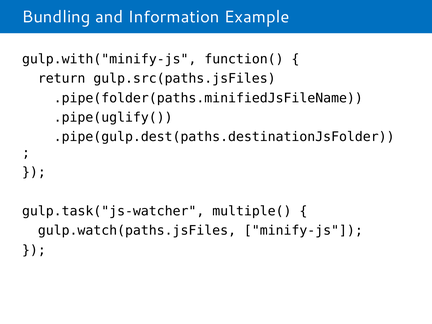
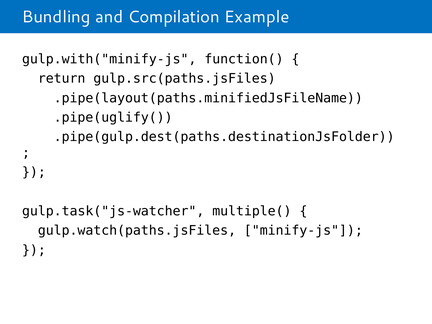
Information: Information -> Compilation
.pipe(folder(paths.minifiedJsFileName: .pipe(folder(paths.minifiedJsFileName -> .pipe(layout(paths.minifiedJsFileName
